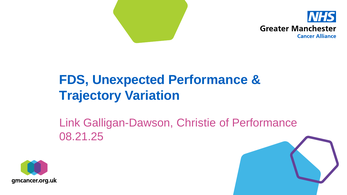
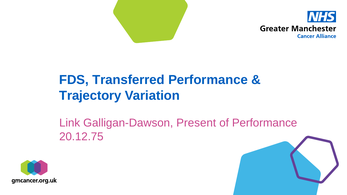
Unexpected: Unexpected -> Transferred
Christie: Christie -> Present
08.21.25: 08.21.25 -> 20.12.75
